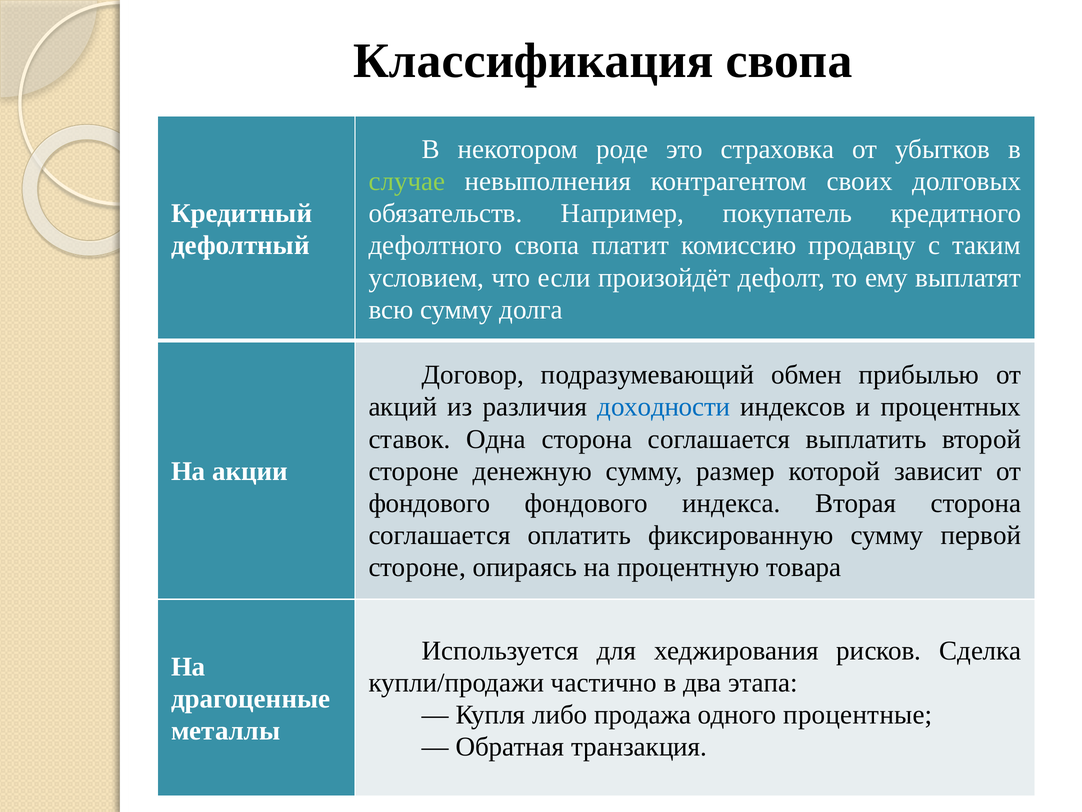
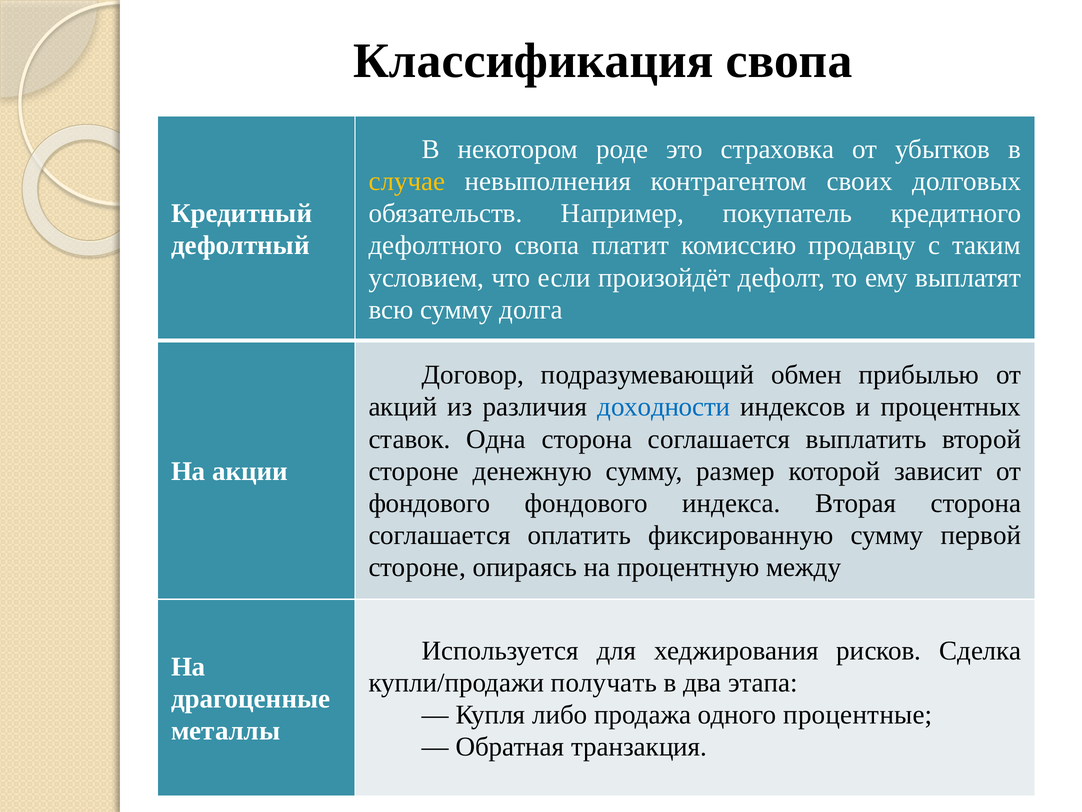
случае colour: light green -> yellow
товара: товара -> между
частично: частично -> получать
